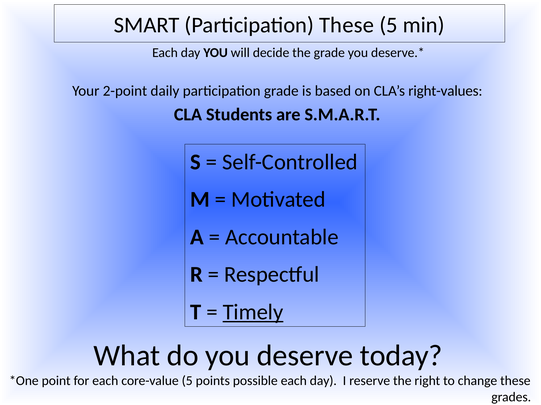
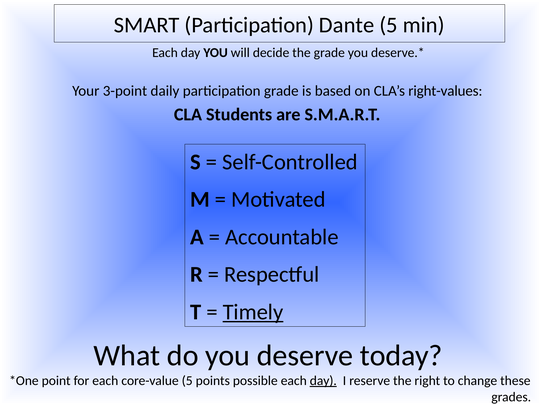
Participation These: These -> Dante
2-point: 2-point -> 3-point
day at (323, 381) underline: none -> present
